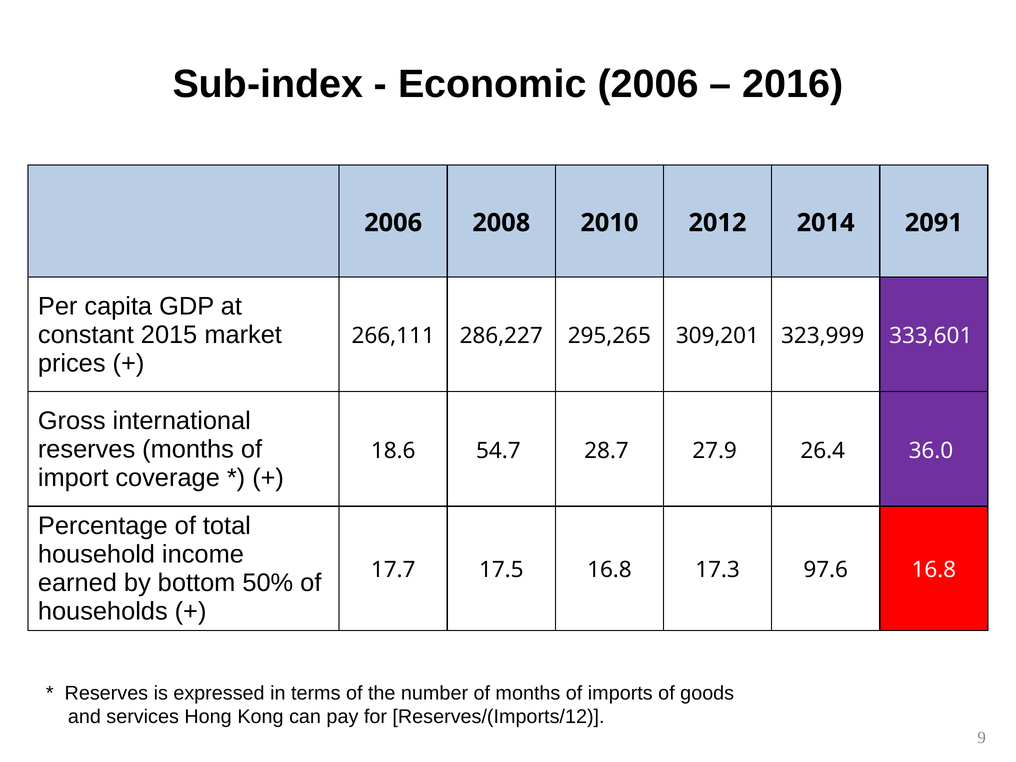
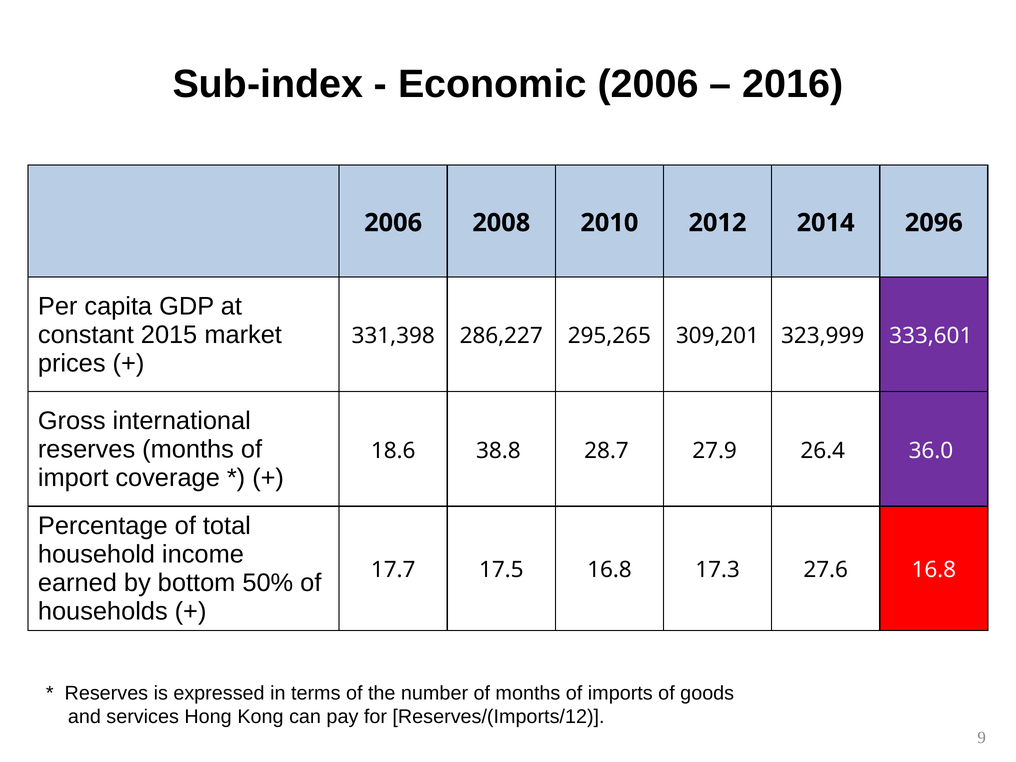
2091: 2091 -> 2096
266,111: 266,111 -> 331,398
54.7: 54.7 -> 38.8
97.6: 97.6 -> 27.6
